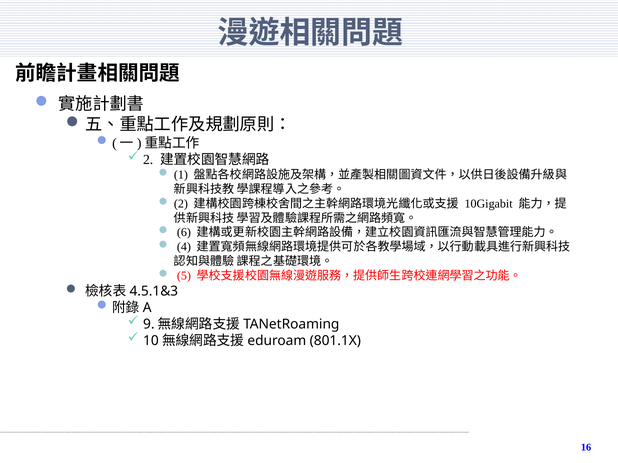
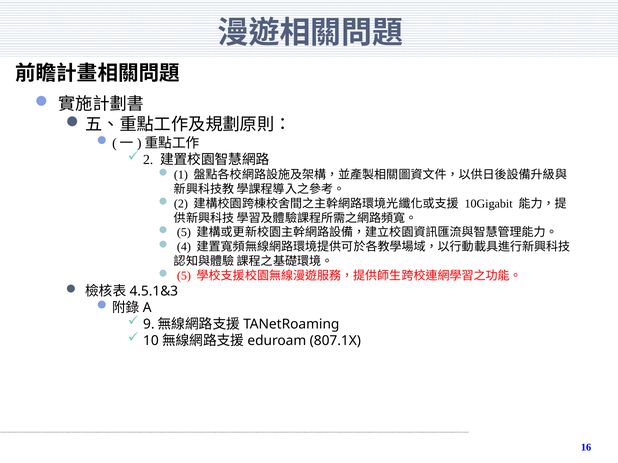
6 at (184, 233): 6 -> 5
801.1X: 801.1X -> 807.1X
